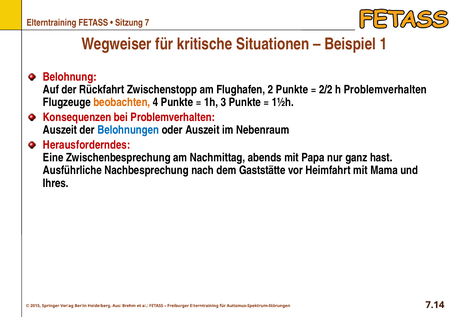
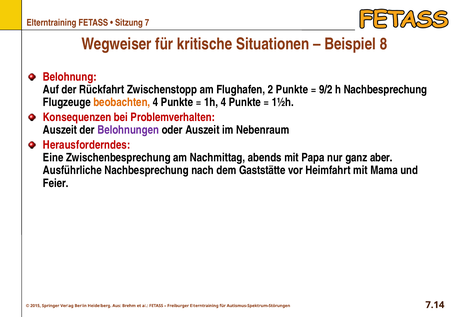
1: 1 -> 8
2/2: 2/2 -> 9/2
h Problemverhalten: Problemverhalten -> Nachbesprechung
1h 3: 3 -> 4
Belohnungen colour: blue -> purple
hast: hast -> aber
Ihres: Ihres -> Feier
